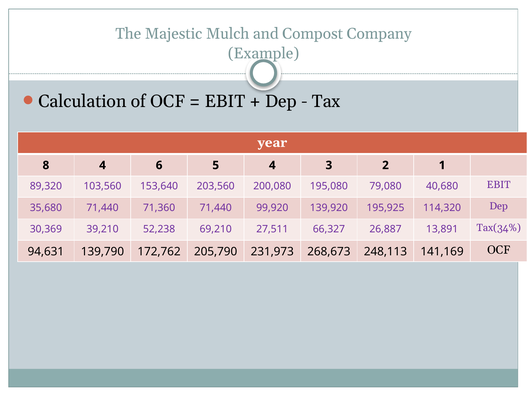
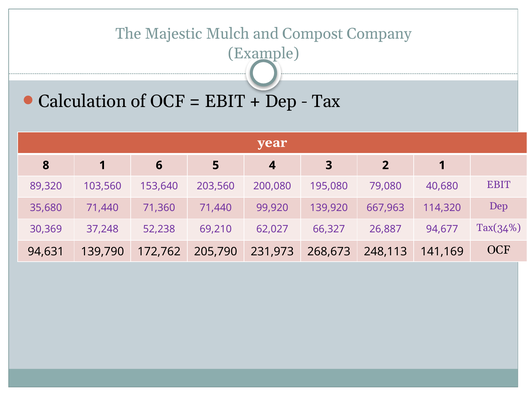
8 4: 4 -> 1
195,925: 195,925 -> 667,963
39,210: 39,210 -> 37,248
27,511: 27,511 -> 62,027
13,891: 13,891 -> 94,677
